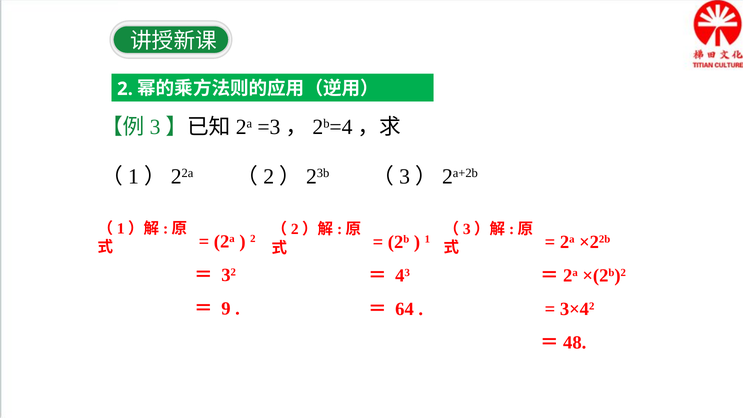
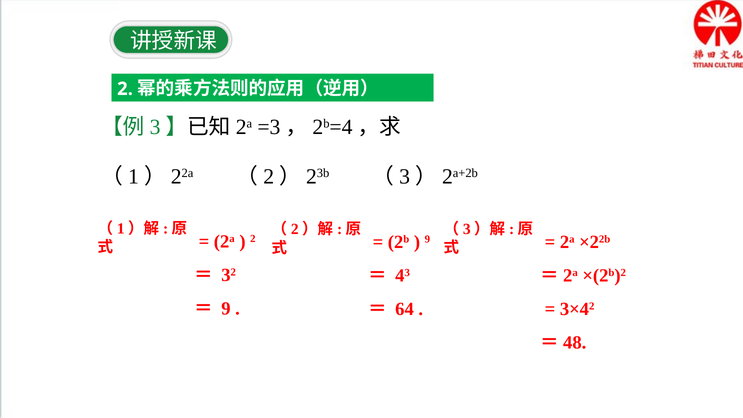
1 at (427, 239): 1 -> 9
